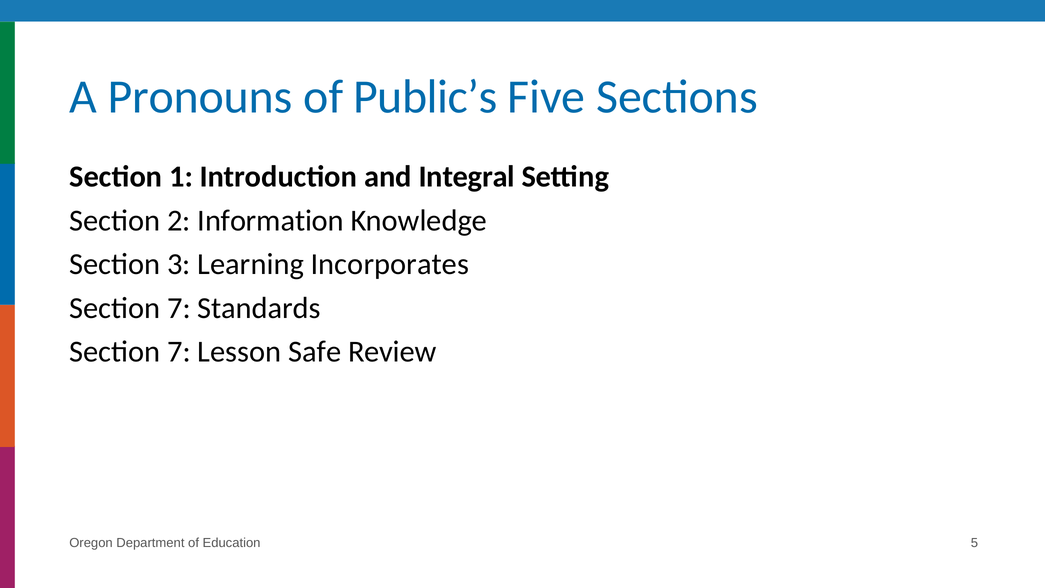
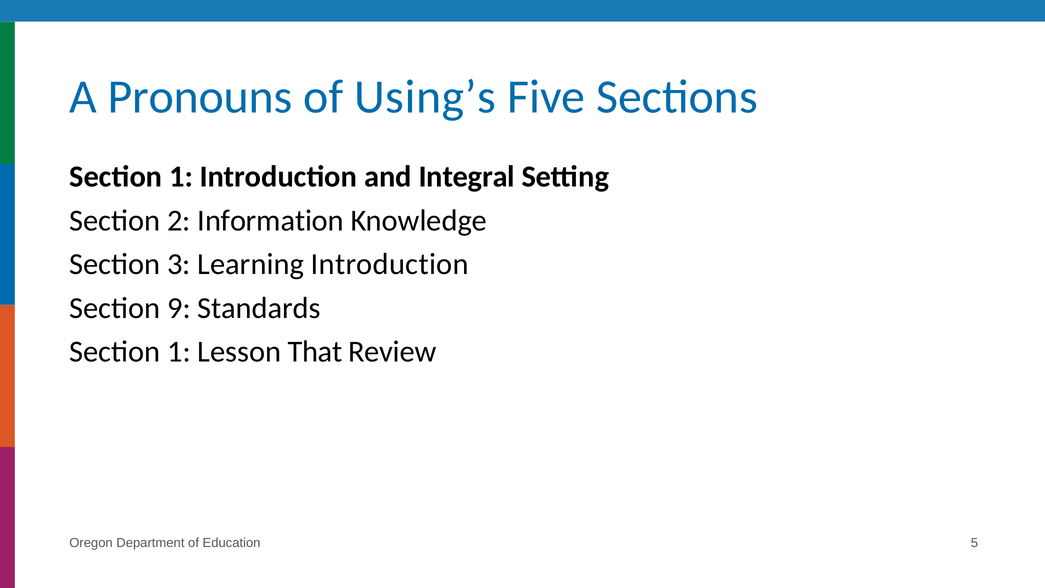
Public’s: Public’s -> Using’s
Learning Incorporates: Incorporates -> Introduction
7 at (179, 308): 7 -> 9
7 at (179, 352): 7 -> 1
Safe: Safe -> That
